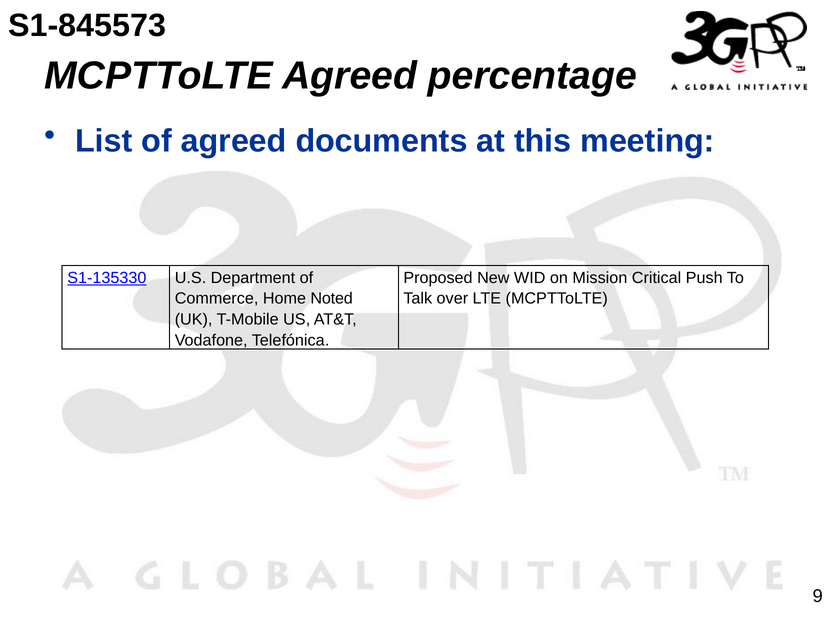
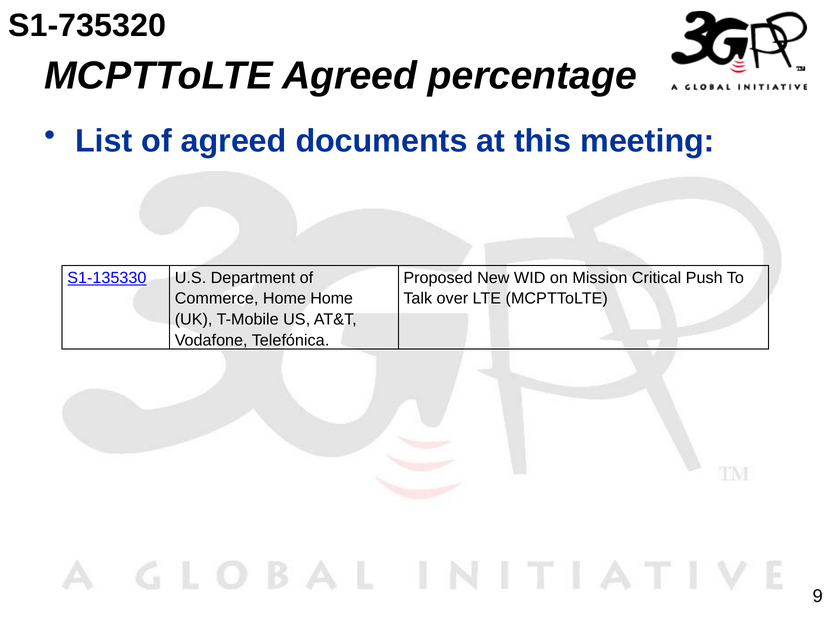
S1-845573: S1-845573 -> S1-735320
Home Noted: Noted -> Home
